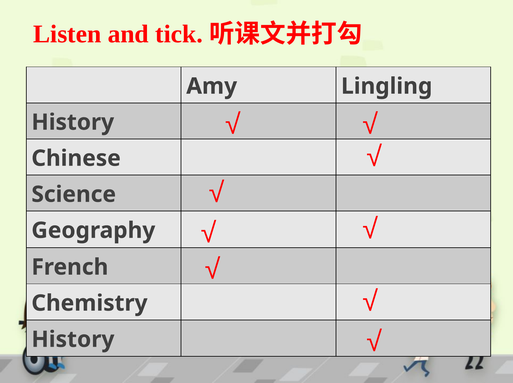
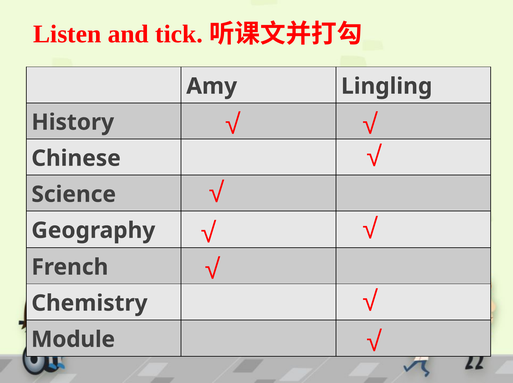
History at (73, 340): History -> Module
